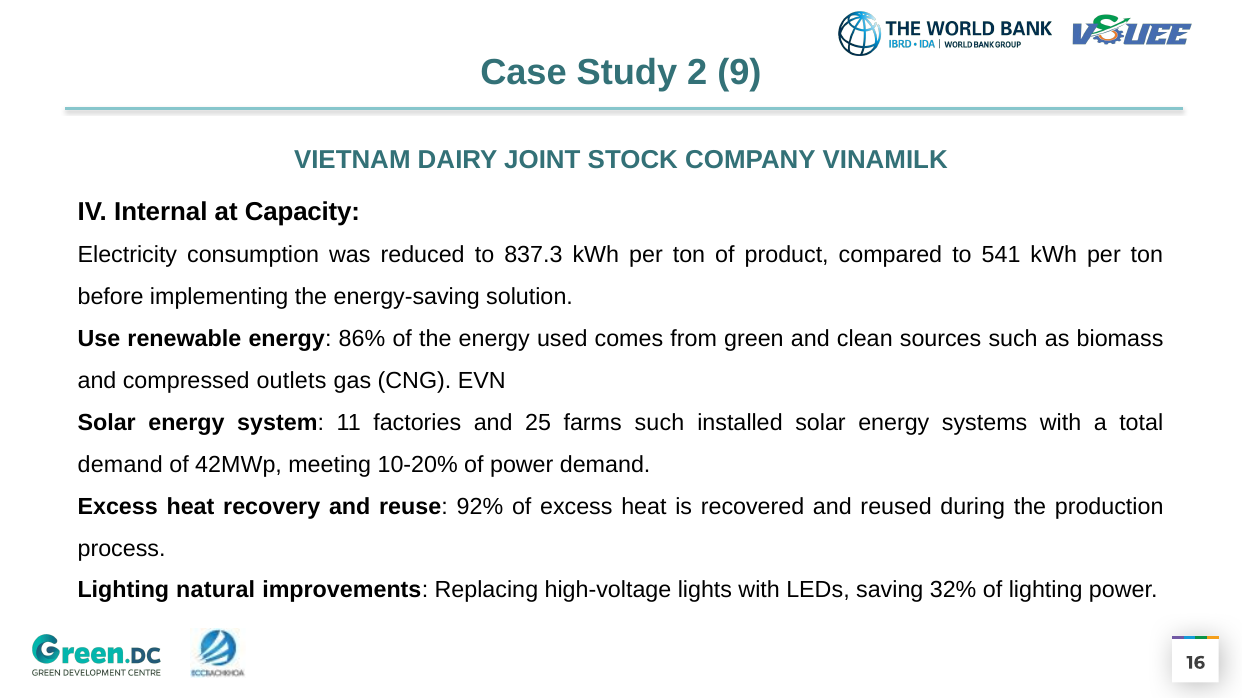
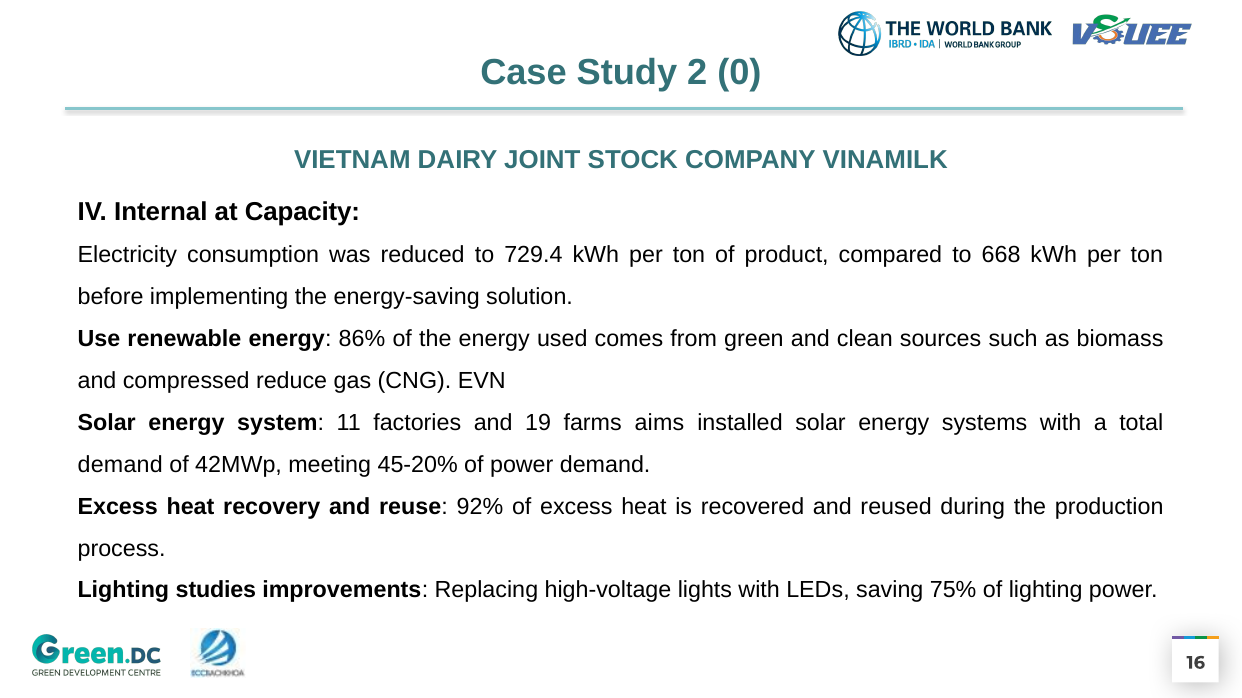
9: 9 -> 0
837.3: 837.3 -> 729.4
541: 541 -> 668
outlets: outlets -> reduce
25: 25 -> 19
farms such: such -> aims
10-20%: 10-20% -> 45-20%
natural: natural -> studies
32%: 32% -> 75%
